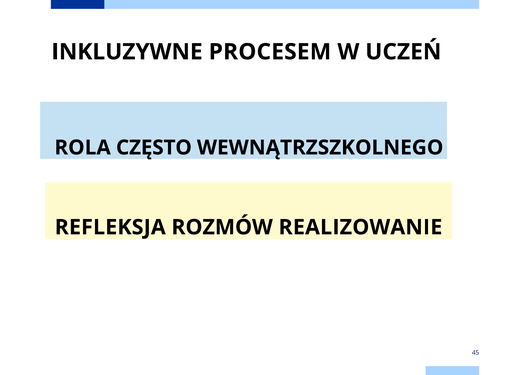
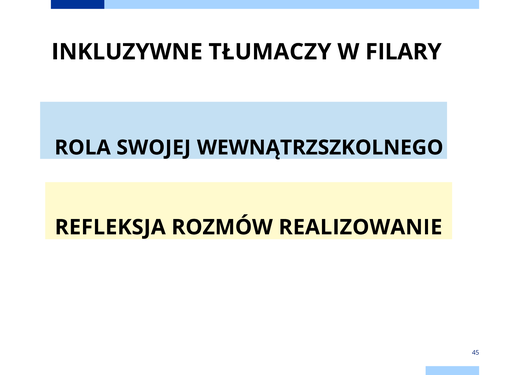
PROCESEM: PROCESEM -> TŁUMACZY
UCZEŃ: UCZEŃ -> FILARY
CZĘSTO: CZĘSTO -> SWOJEJ
